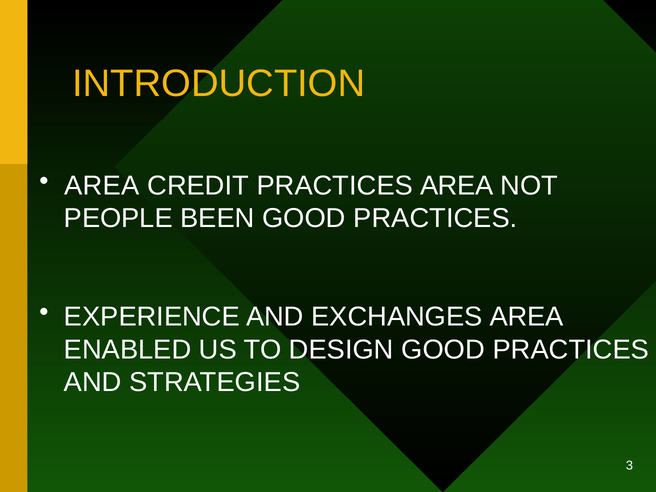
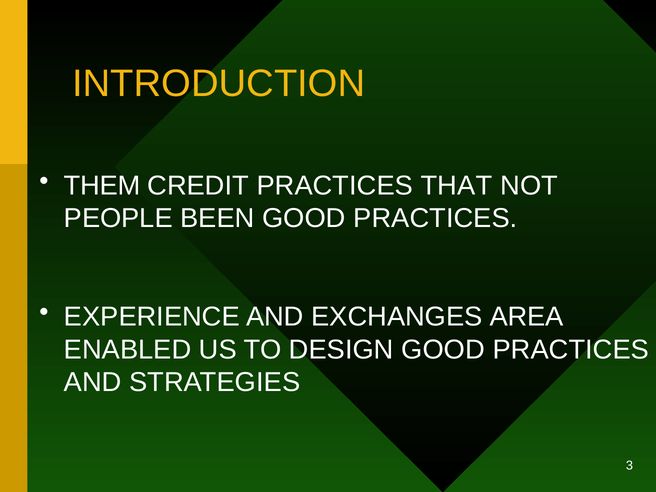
AREA at (102, 186): AREA -> THEM
PRACTICES AREA: AREA -> THAT
